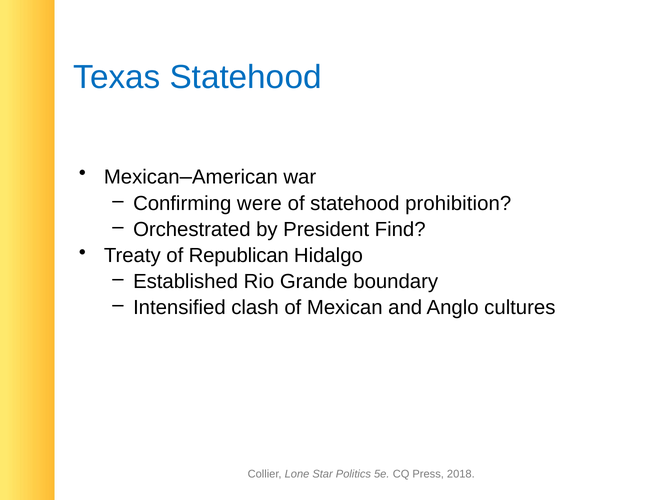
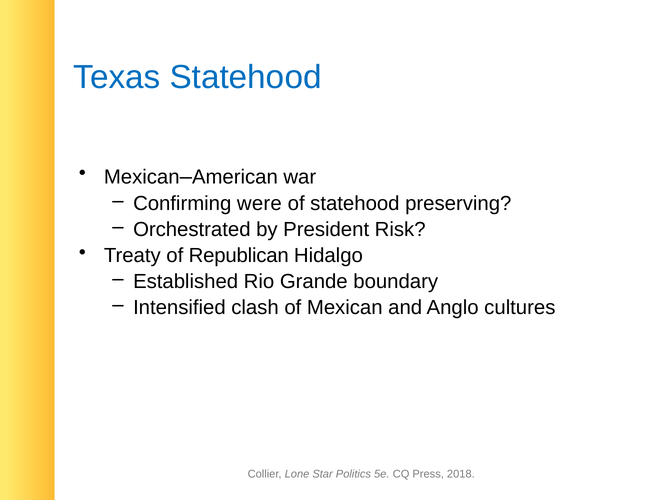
prohibition: prohibition -> preserving
Find: Find -> Risk
